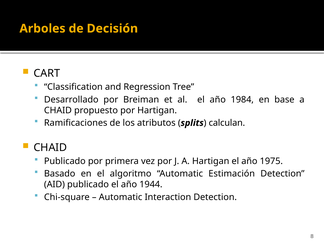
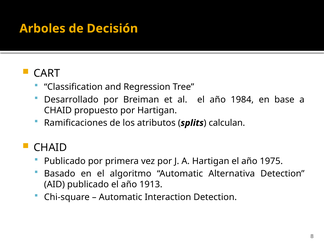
Estimación: Estimación -> Alternativa
1944: 1944 -> 1913
